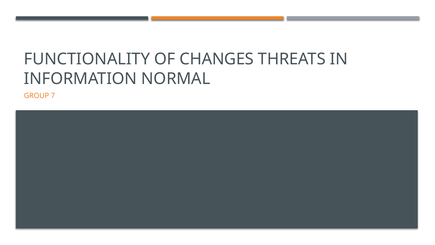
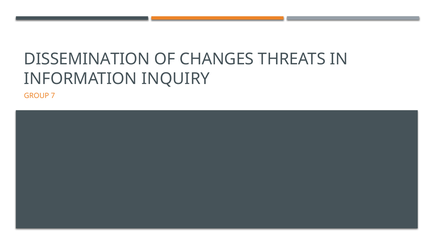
FUNCTIONALITY: FUNCTIONALITY -> DISSEMINATION
NORMAL: NORMAL -> INQUIRY
